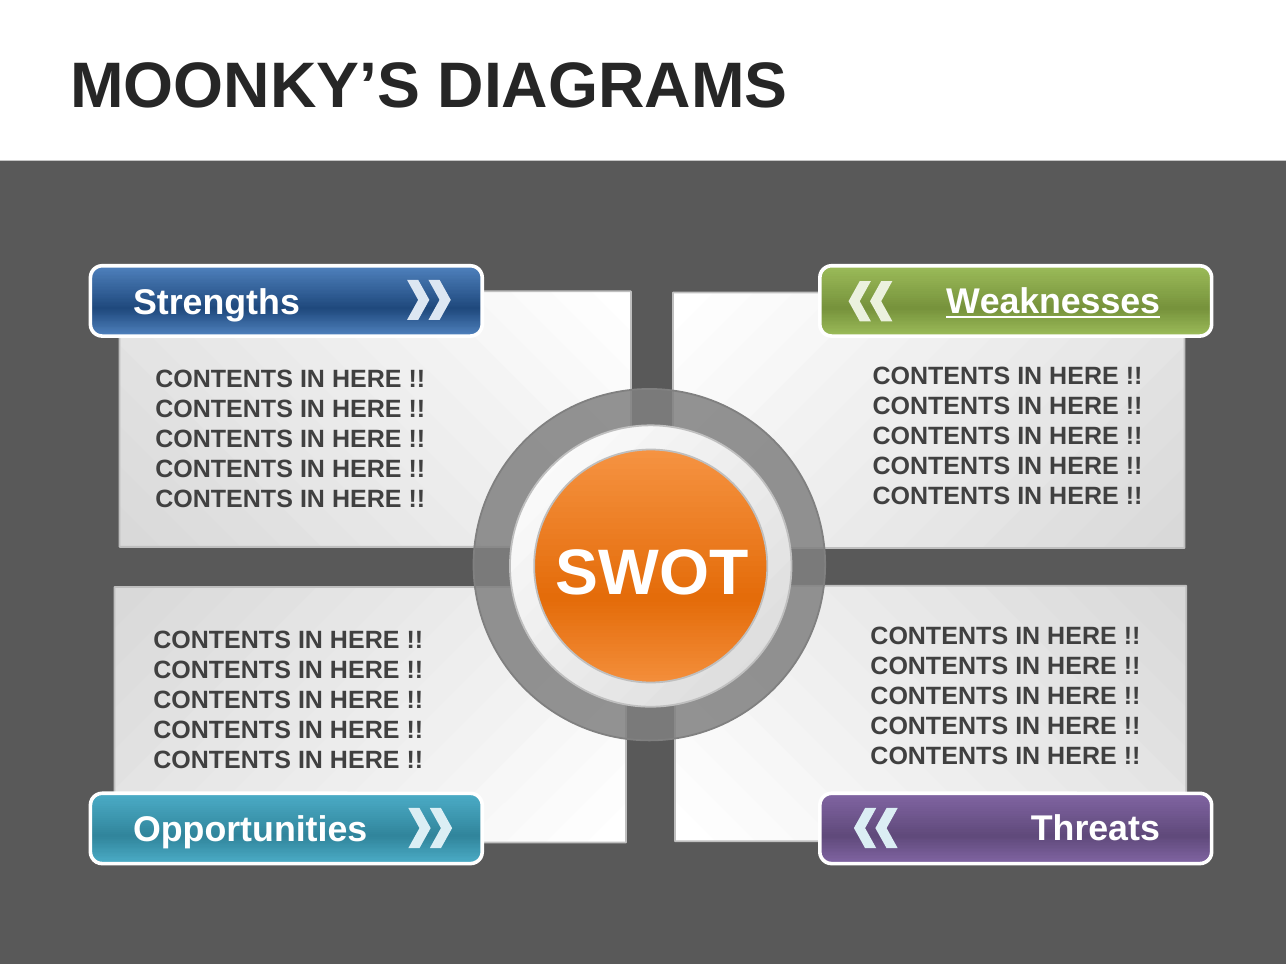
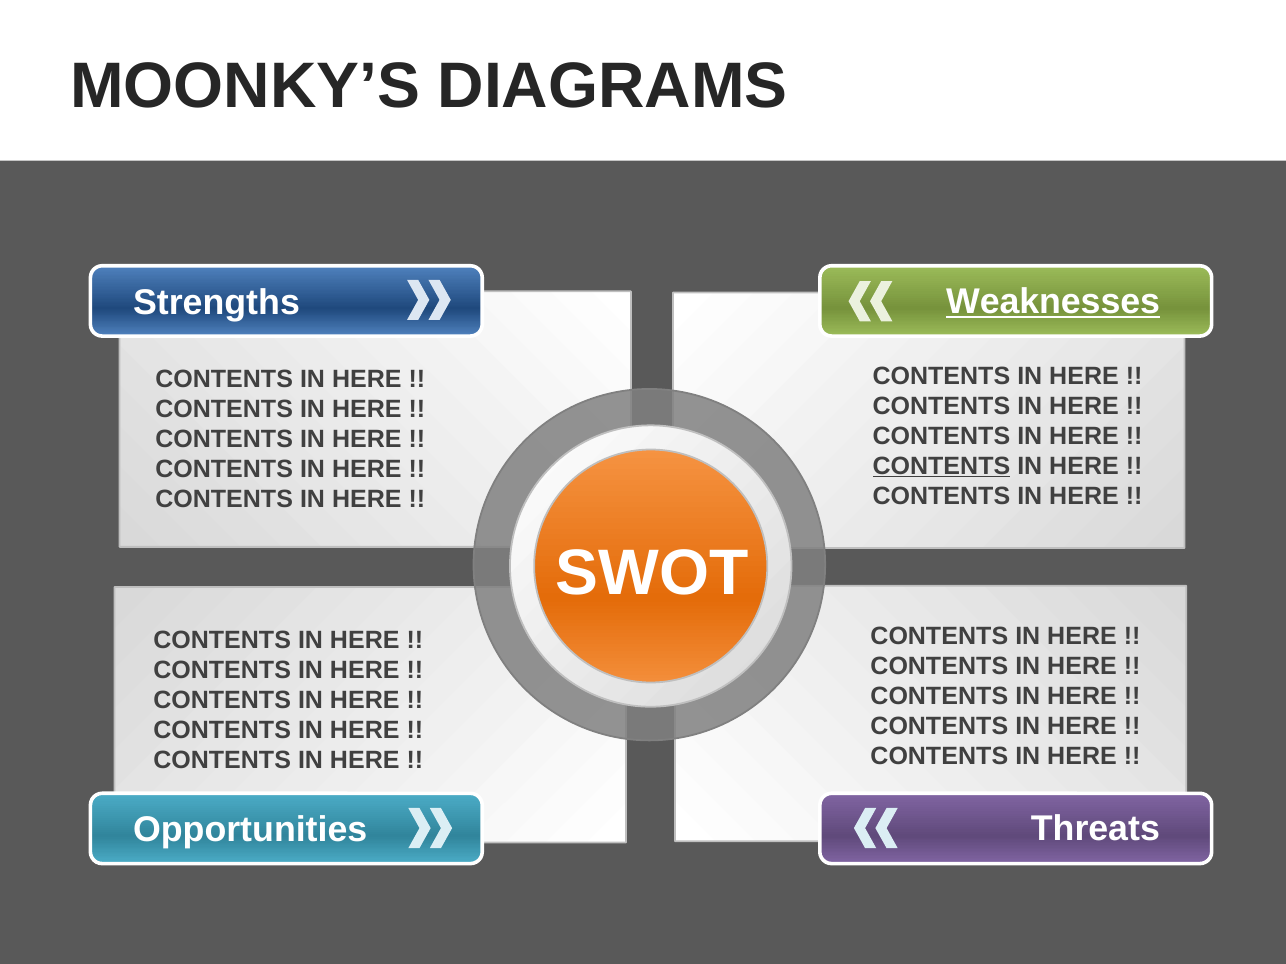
CONTENTS at (941, 466) underline: none -> present
